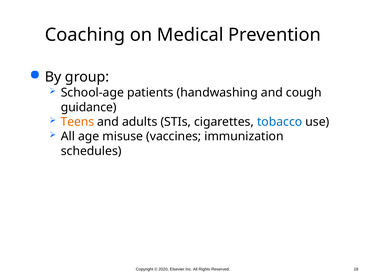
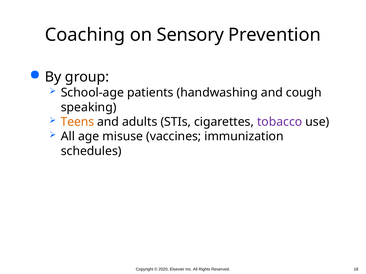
Medical: Medical -> Sensory
guidance: guidance -> speaking
tobacco colour: blue -> purple
